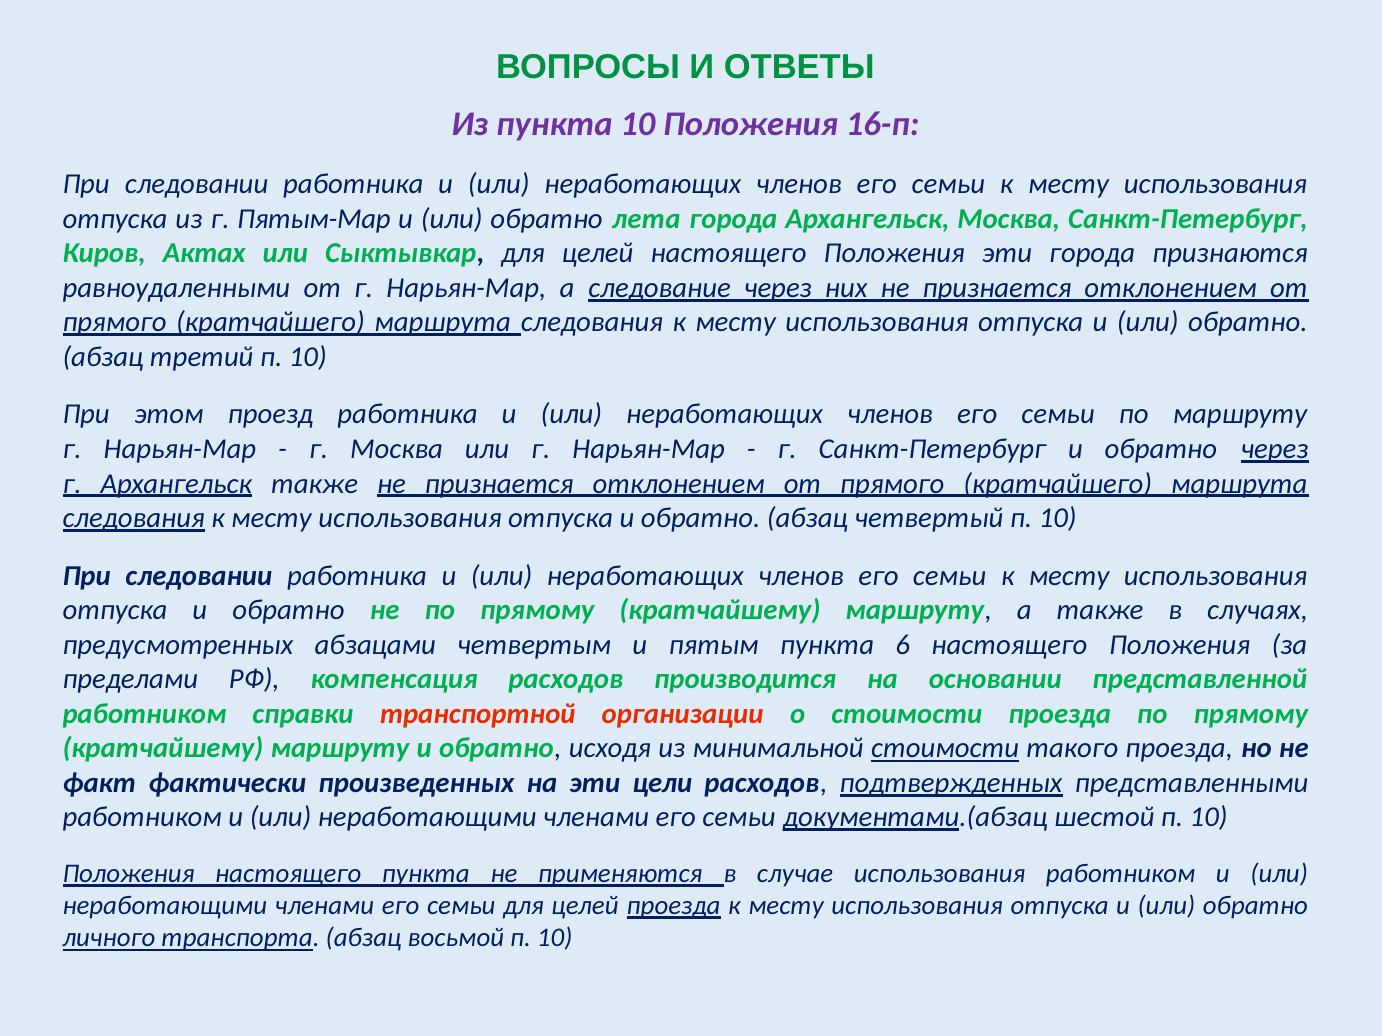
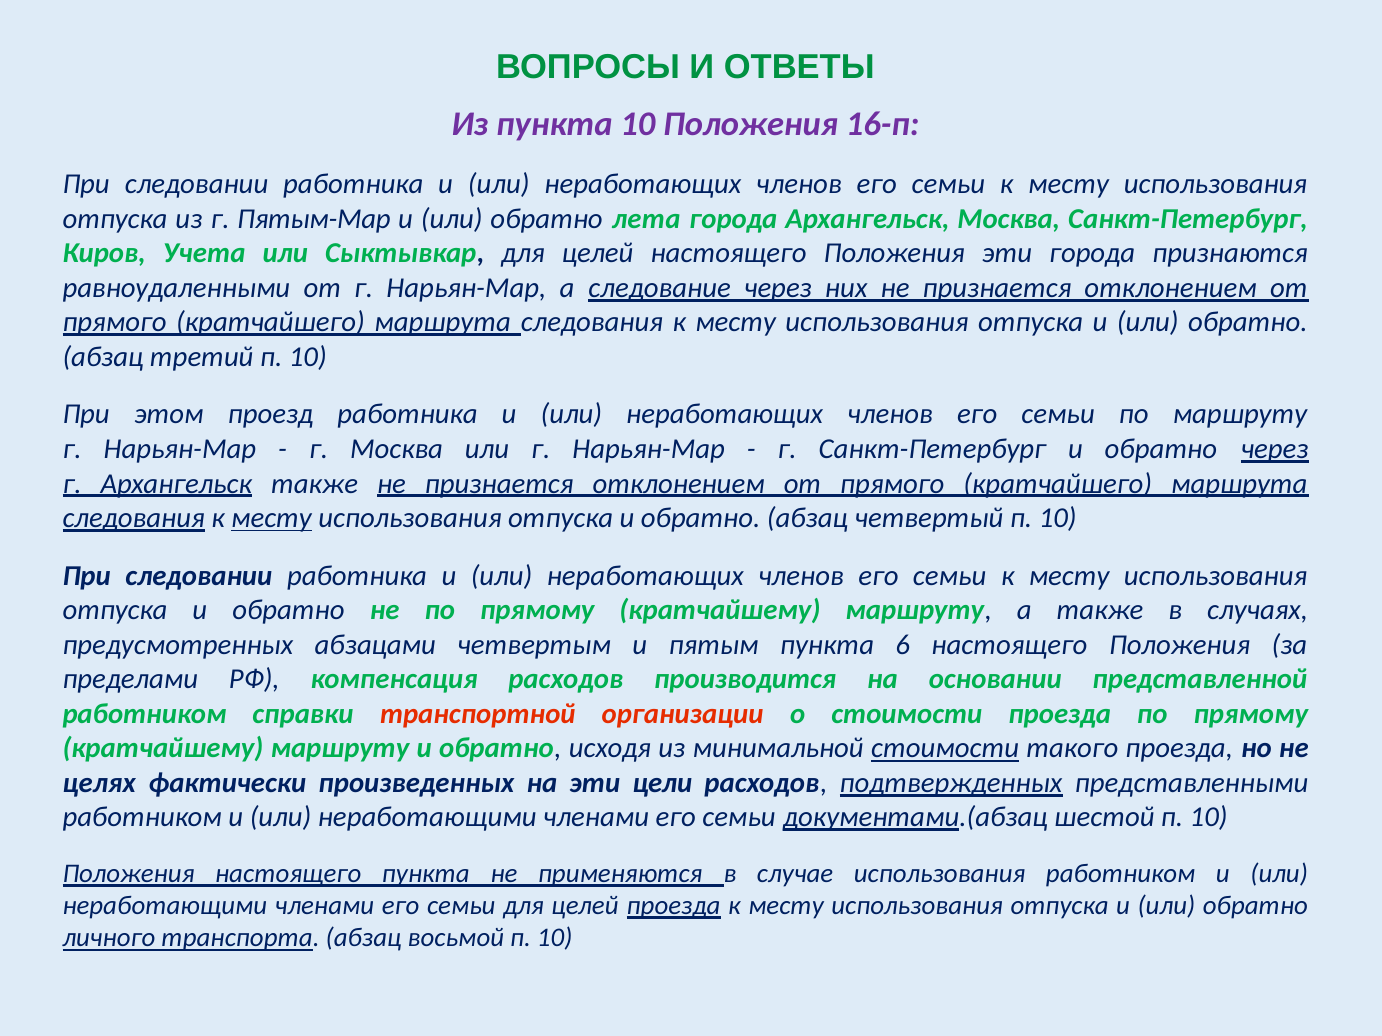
Актах: Актах -> Учета
месту at (271, 518) underline: none -> present
факт: факт -> целях
